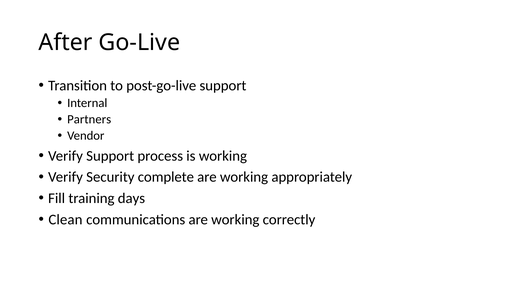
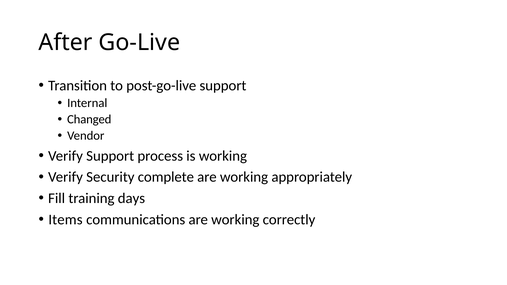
Partners: Partners -> Changed
Clean: Clean -> Items
